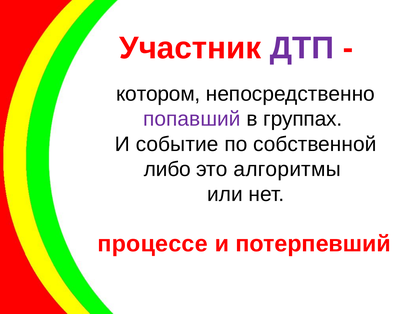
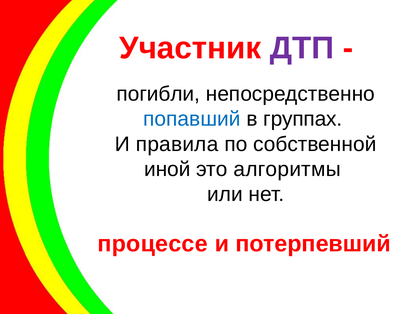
котором: котором -> погибли
попавший colour: purple -> blue
событие: событие -> правила
либо: либо -> иной
